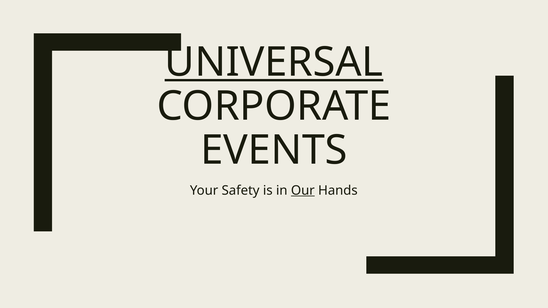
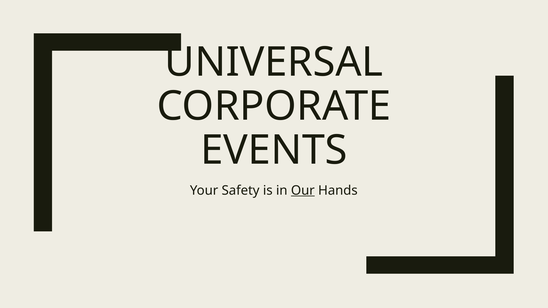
UNIVERSAL underline: present -> none
